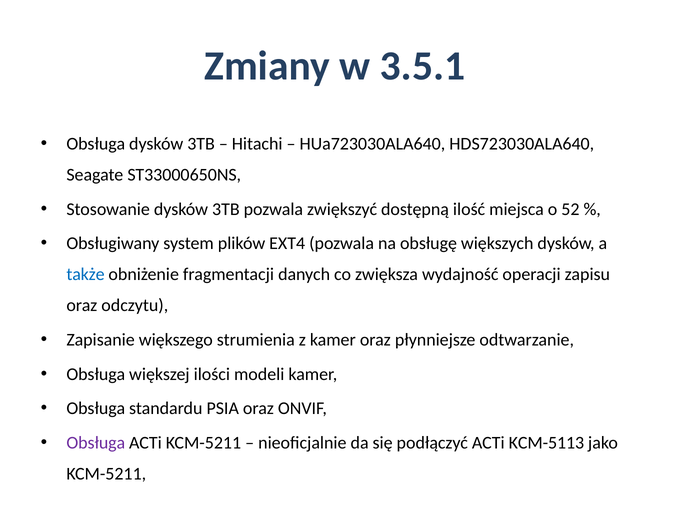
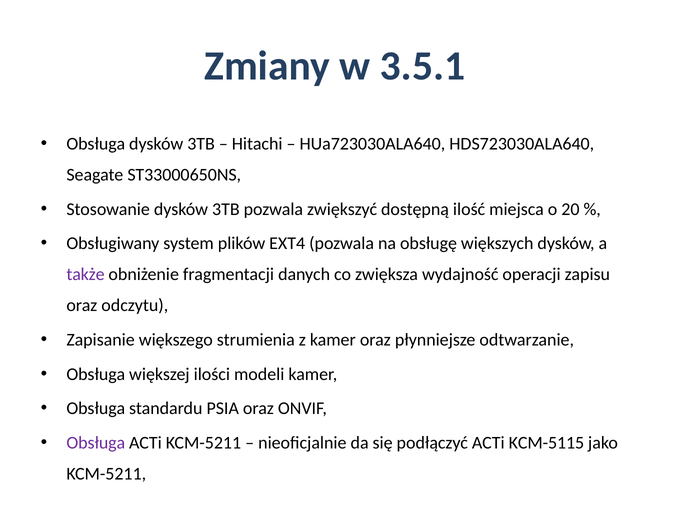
52: 52 -> 20
także colour: blue -> purple
KCM-5113: KCM-5113 -> KCM-5115
